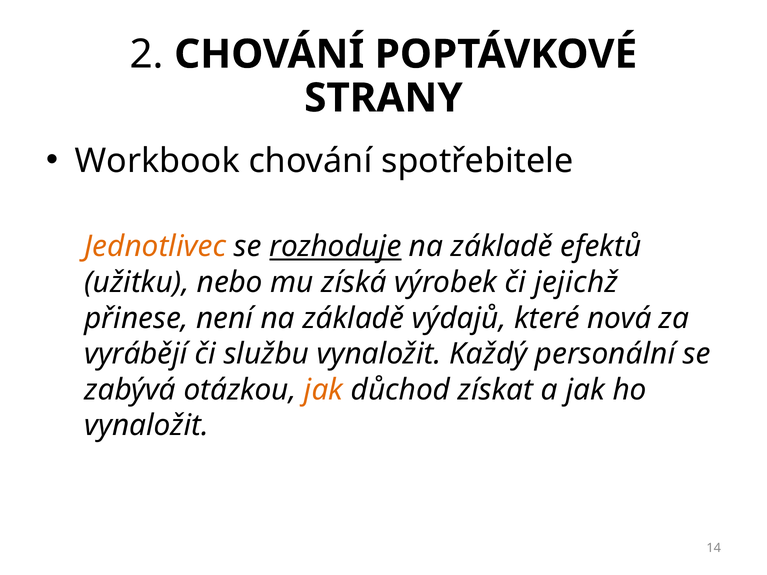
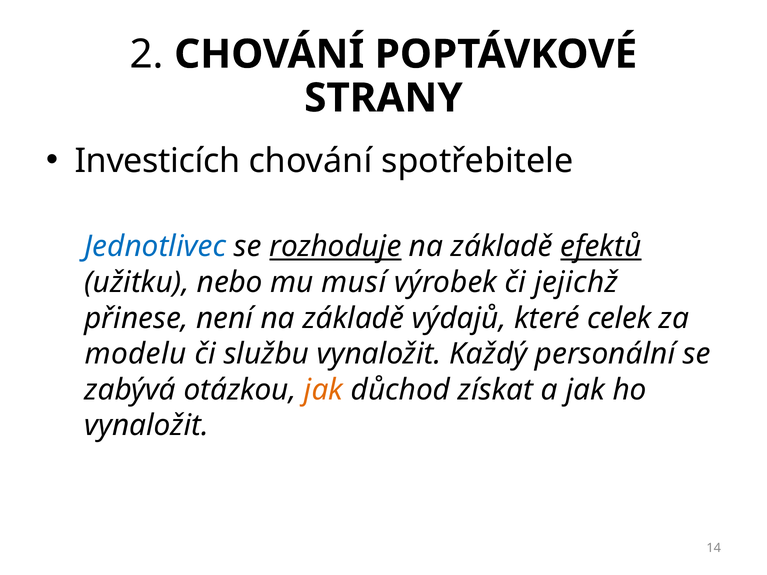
Workbook: Workbook -> Investicích
Jednotlivec colour: orange -> blue
efektů underline: none -> present
získá: získá -> musí
nová: nová -> celek
vyrábějí: vyrábějí -> modelu
